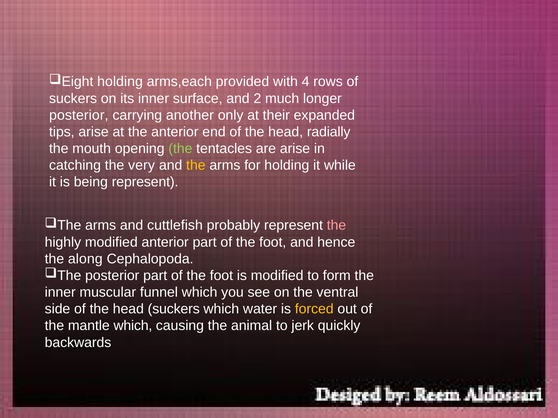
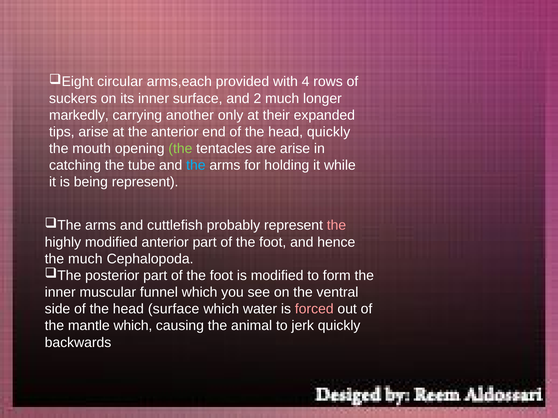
holding at (120, 82): holding -> circular
posterior at (79, 115): posterior -> markedly
head radially: radially -> quickly
very: very -> tube
the at (196, 166) colour: yellow -> light blue
the along: along -> much
head suckers: suckers -> surface
forced colour: yellow -> pink
